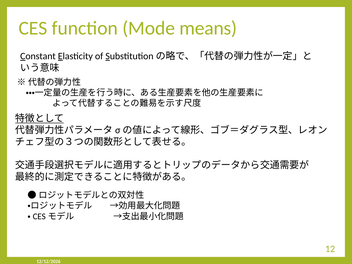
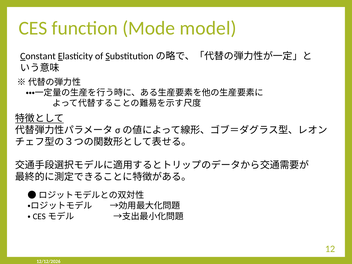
means: means -> model
